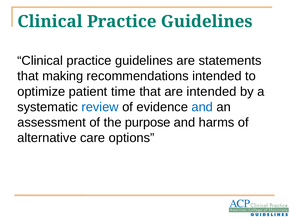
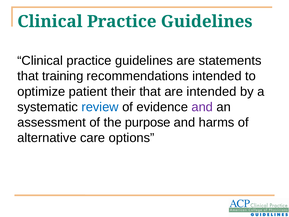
making: making -> training
time: time -> their
and at (202, 107) colour: blue -> purple
